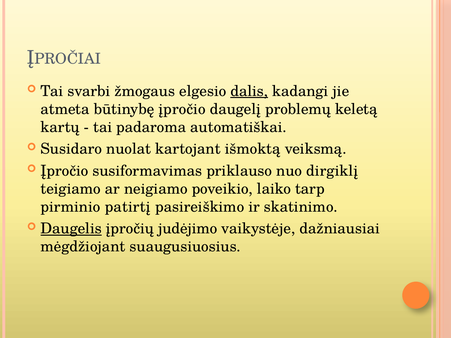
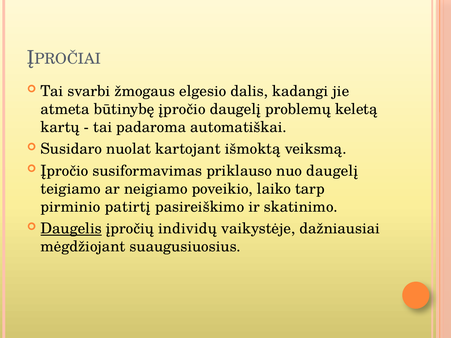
dalis underline: present -> none
nuo dirgiklį: dirgiklį -> daugelį
judėjimo: judėjimo -> individų
